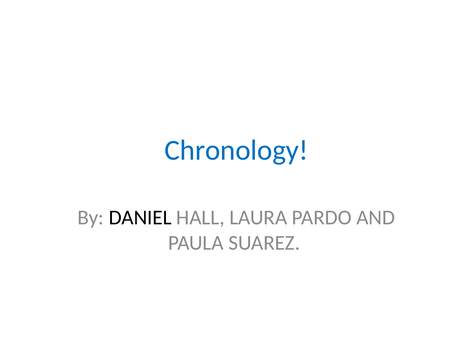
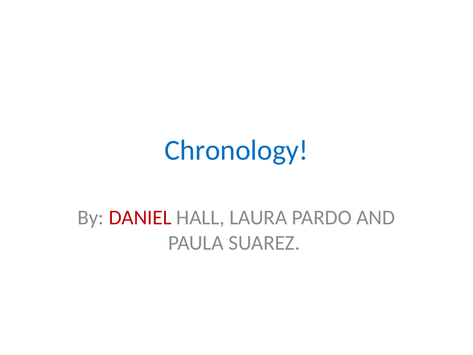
DANIEL colour: black -> red
